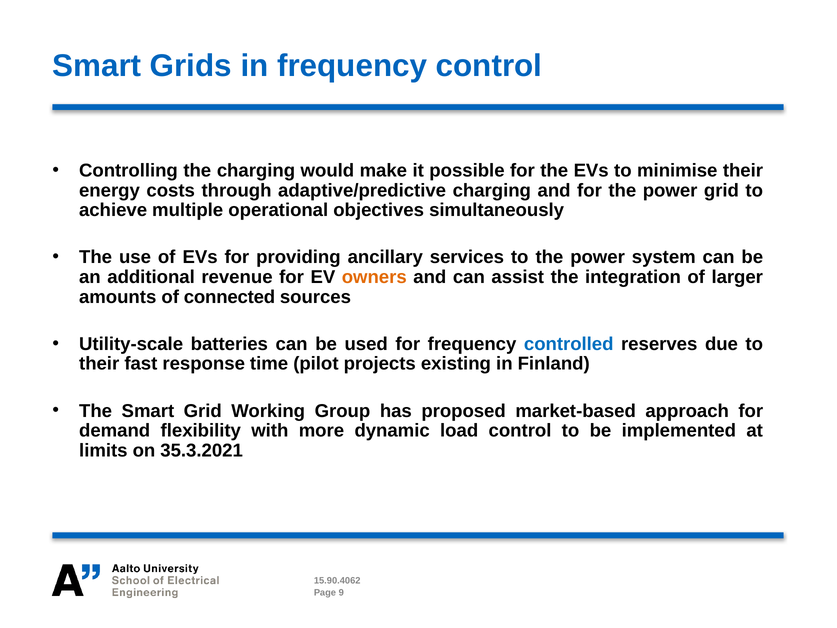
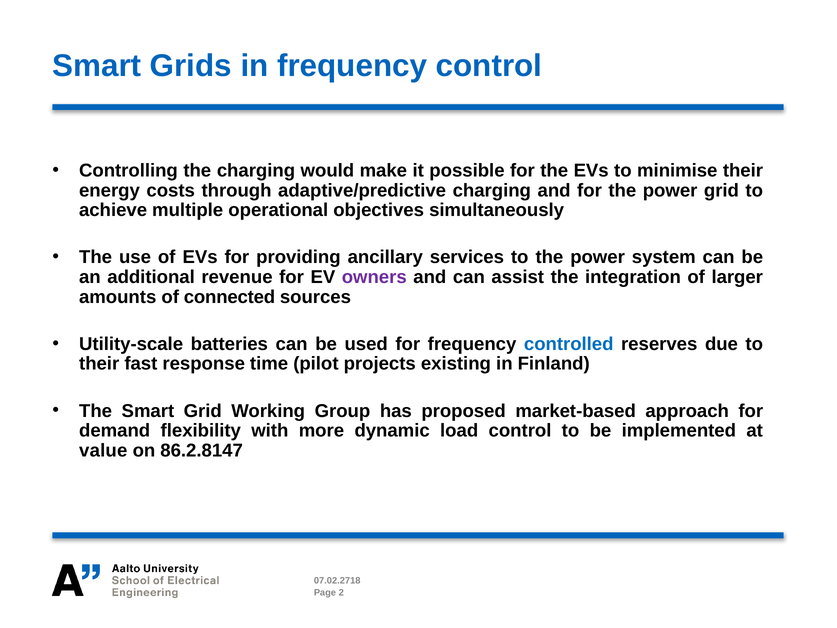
owners colour: orange -> purple
limits: limits -> value
35.3.2021: 35.3.2021 -> 86.2.8147
15.90.4062: 15.90.4062 -> 07.02.2718
9: 9 -> 2
